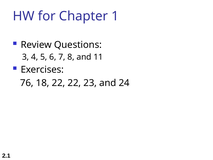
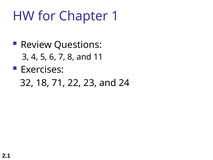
76: 76 -> 32
18 22: 22 -> 71
